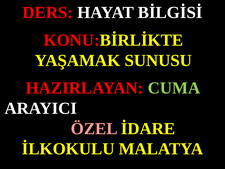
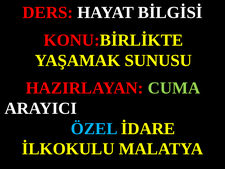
ÖZEL colour: pink -> light blue
